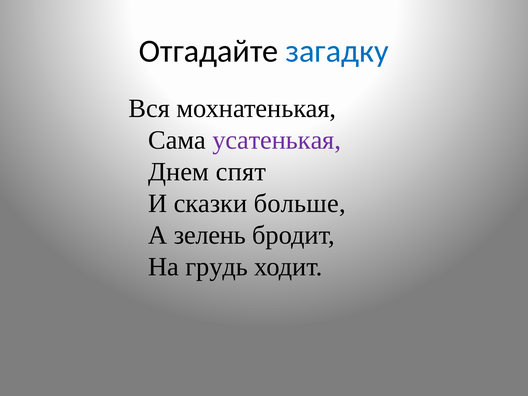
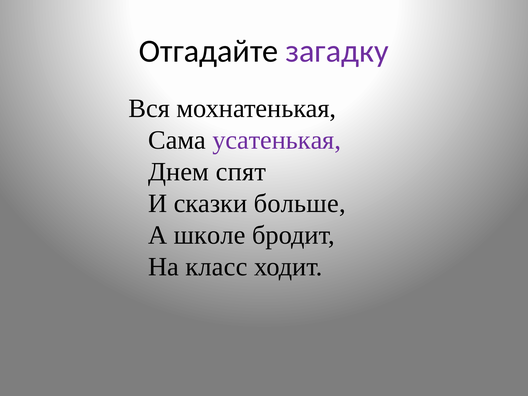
загадку colour: blue -> purple
зелень: зелень -> школе
грудь: грудь -> класс
